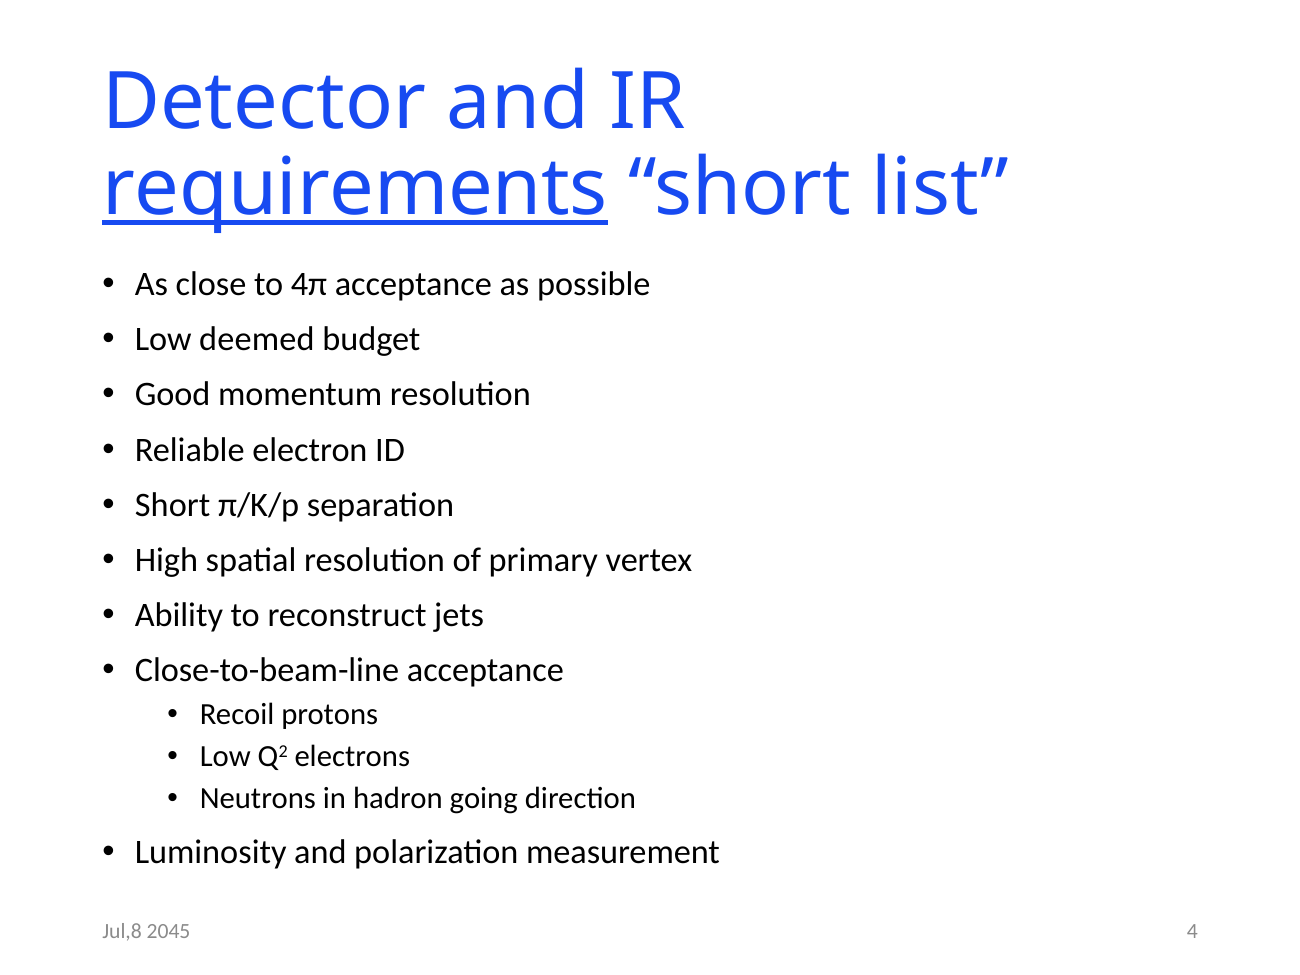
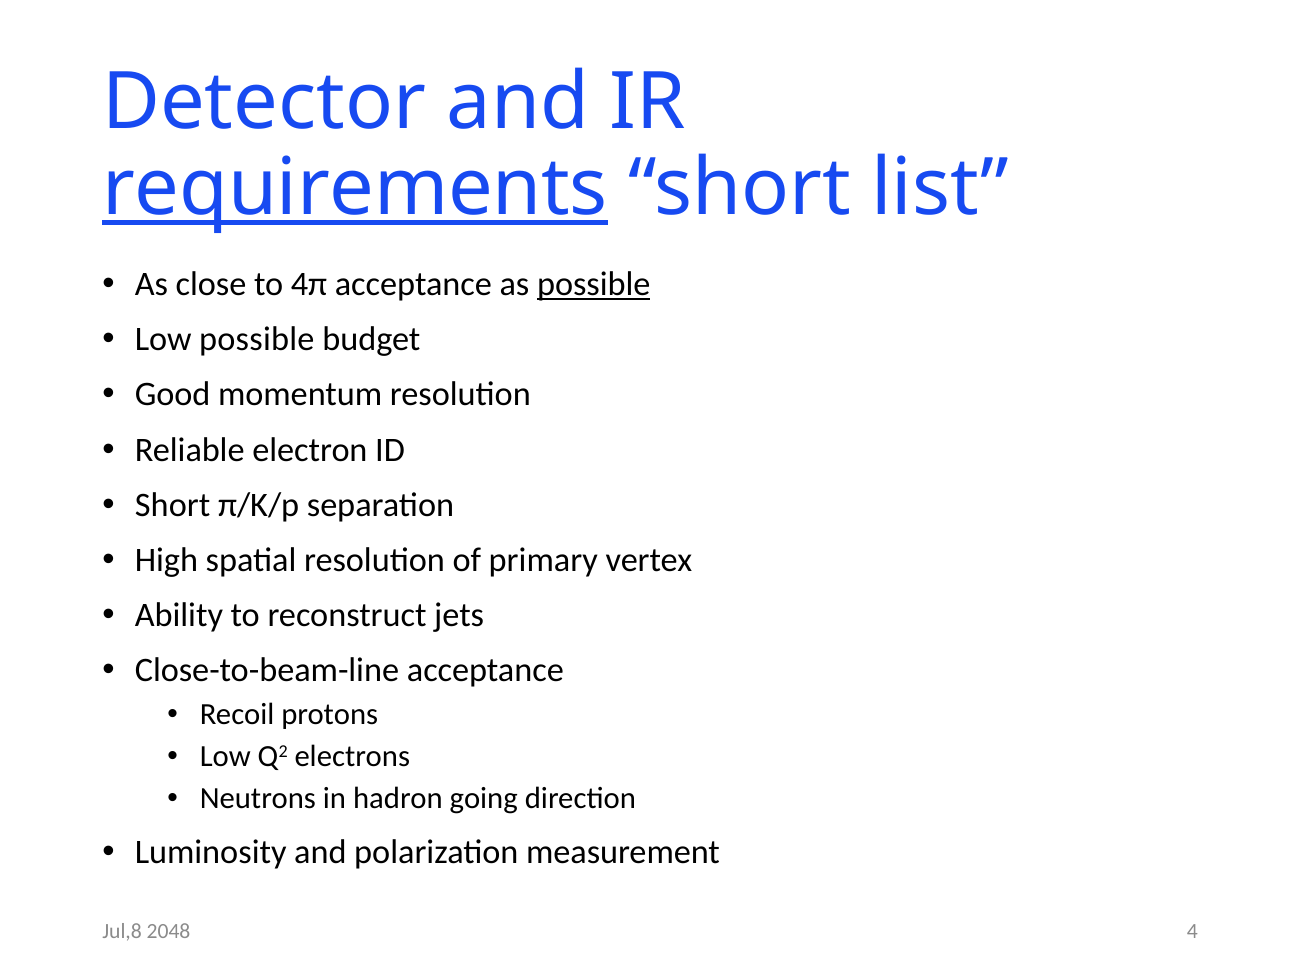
possible at (594, 284) underline: none -> present
Low deemed: deemed -> possible
2045: 2045 -> 2048
